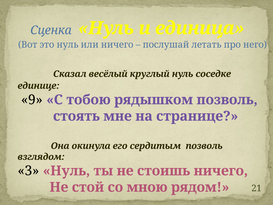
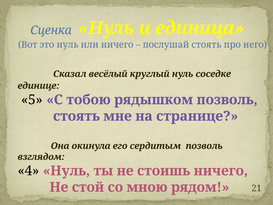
послушай летать: летать -> стоять
9: 9 -> 5
3: 3 -> 4
